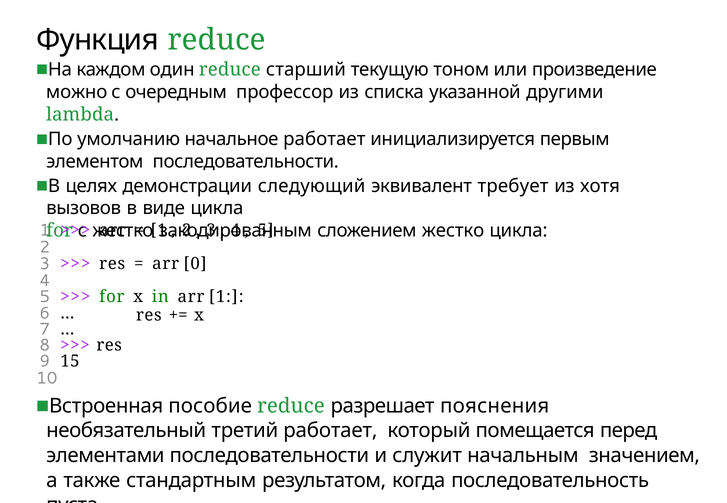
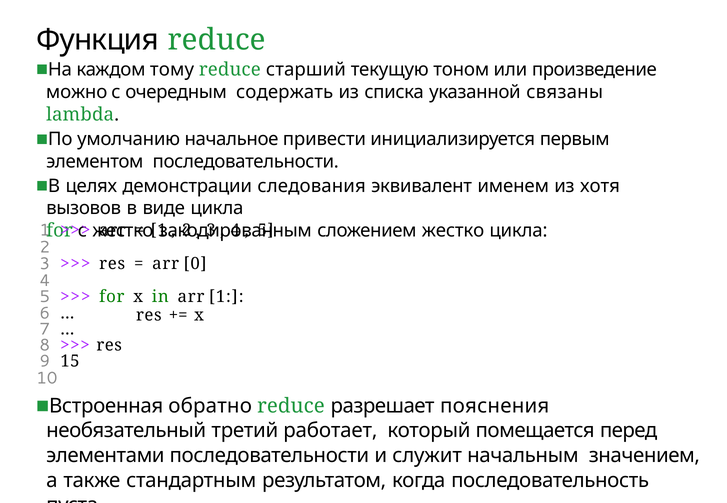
один: один -> тому
профессор: профессор -> содержать
другими: другими -> связаны
начальное работает: работает -> привести
следующий: следующий -> следования
требует: требует -> именем
пособие: пособие -> обратно
